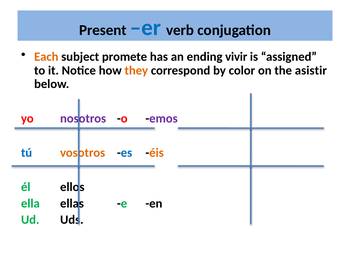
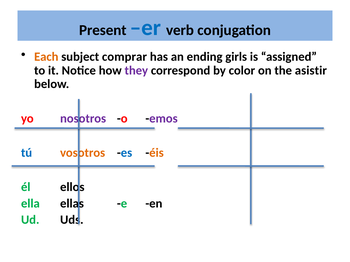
promete: promete -> comprar
vivir: vivir -> girls
they colour: orange -> purple
